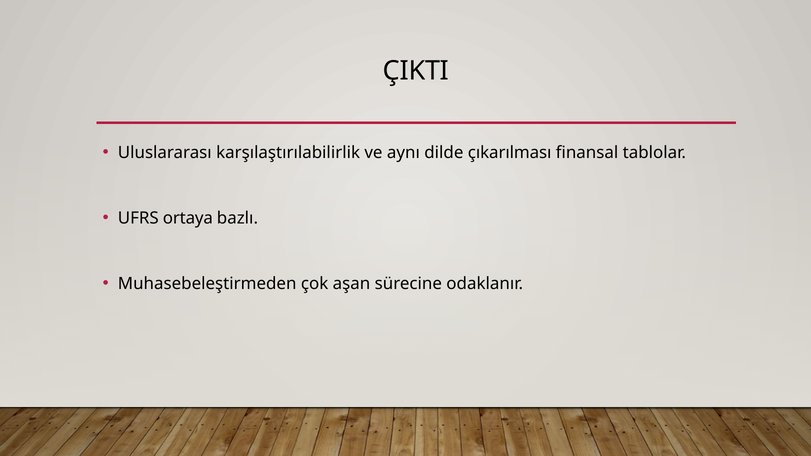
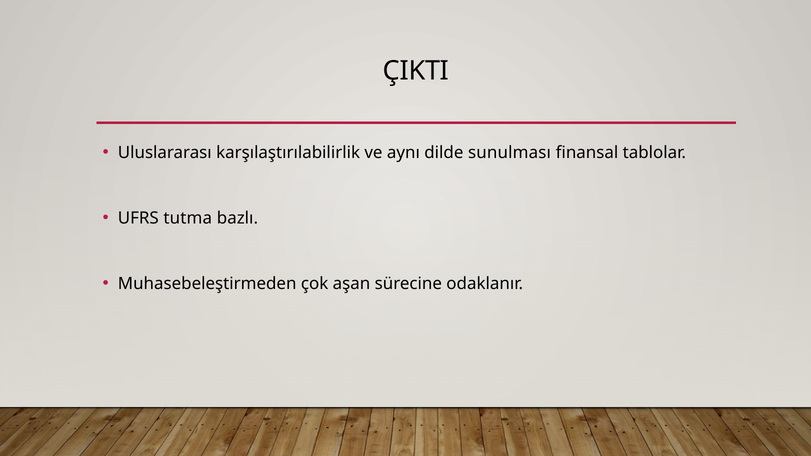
çıkarılması: çıkarılması -> sunulması
ortaya: ortaya -> tutma
